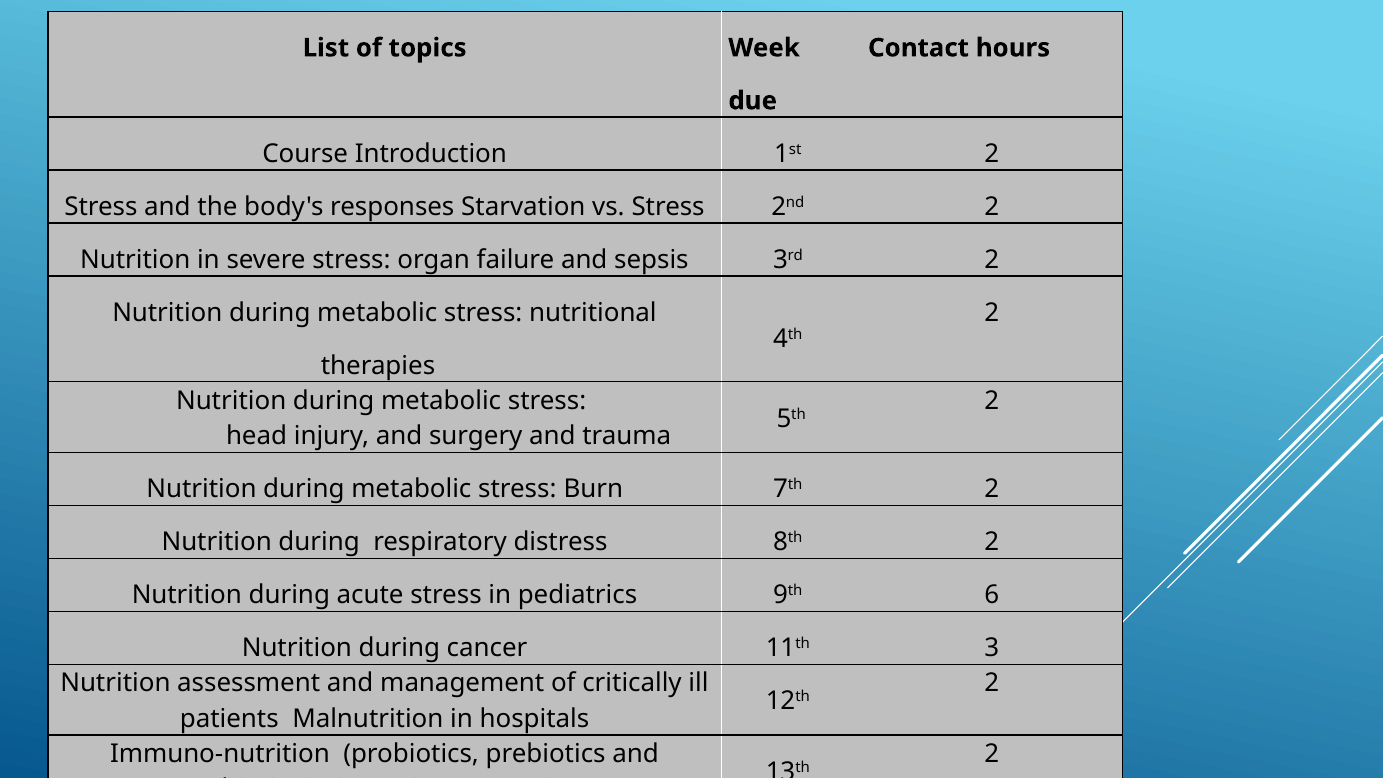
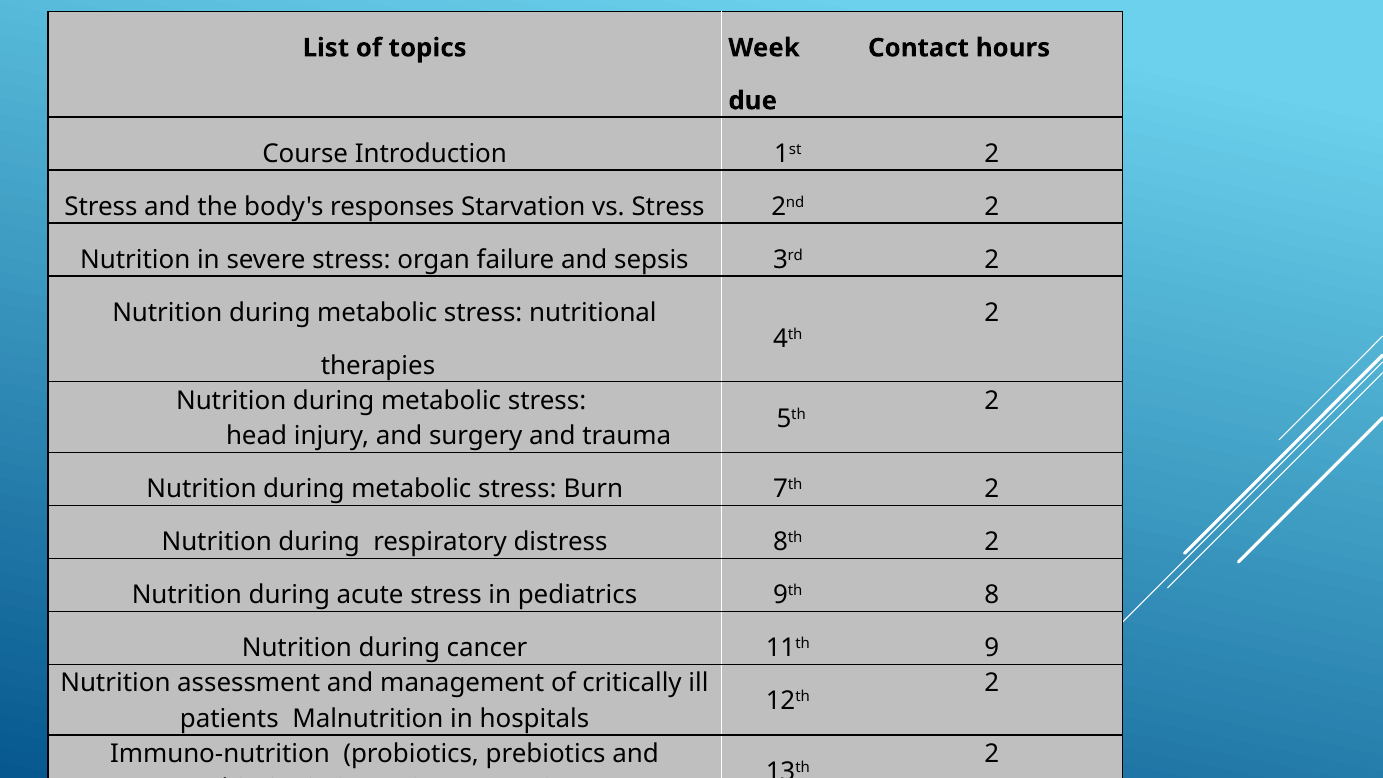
6: 6 -> 8
3: 3 -> 9
